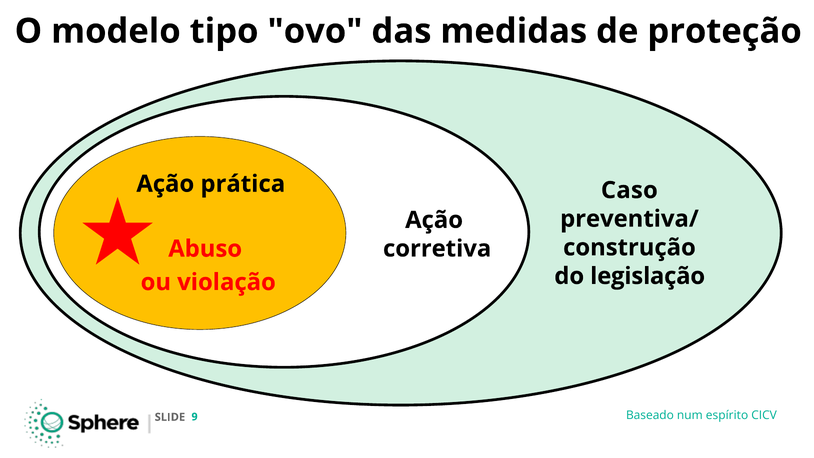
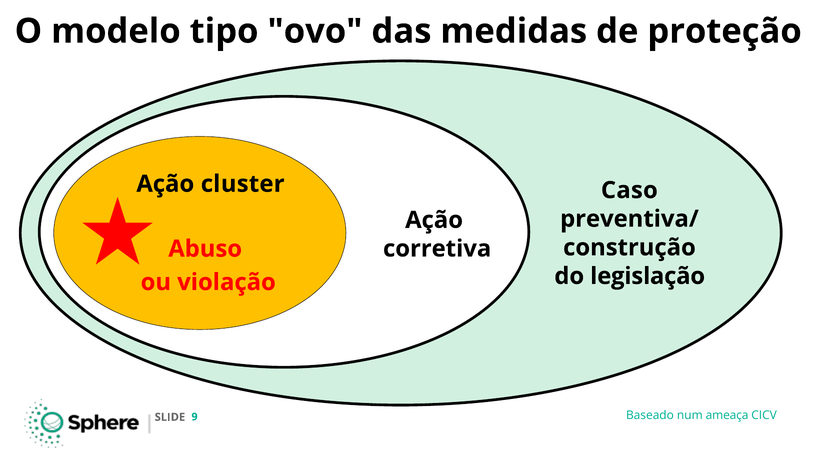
prática: prática -> cluster
espírito: espírito -> ameaça
